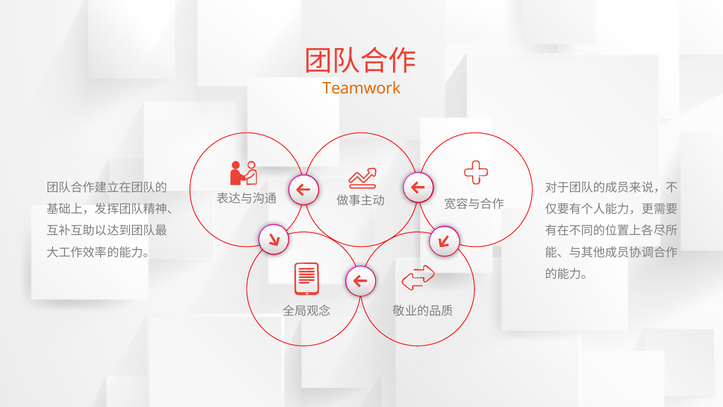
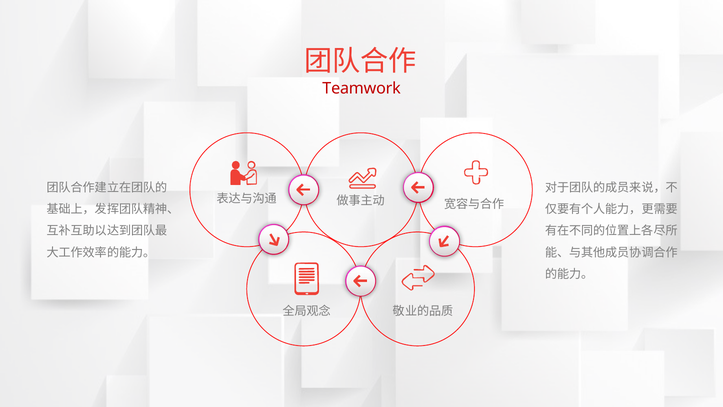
Teamwork colour: orange -> red
